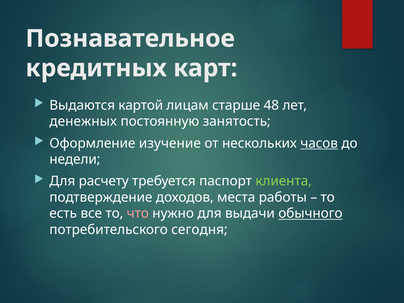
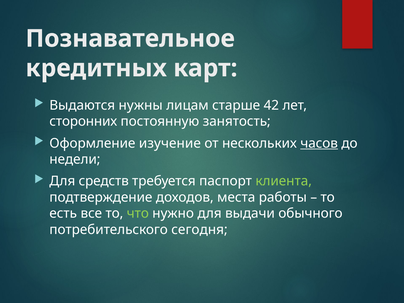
картой: картой -> нужны
48: 48 -> 42
денежных: денежных -> сторонних
расчету: расчету -> средств
что colour: pink -> light green
обычного underline: present -> none
